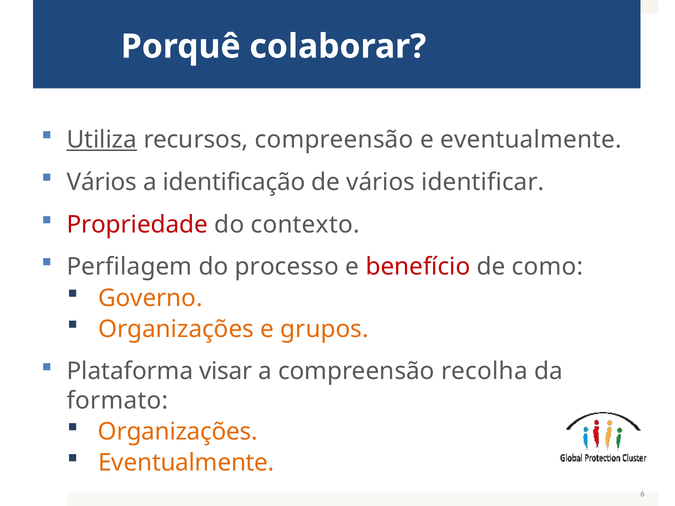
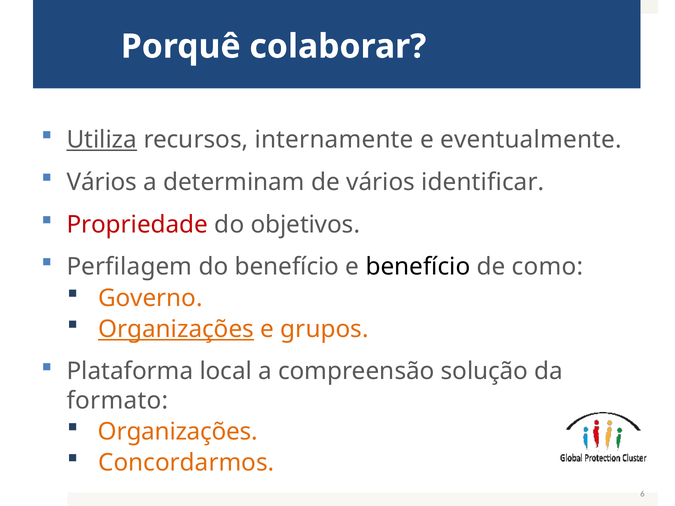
recursos compreensão: compreensão -> internamente
identificação: identificação -> determinam
contexto: contexto -> objetivos
do processo: processo -> benefício
benefício at (418, 267) colour: red -> black
Organizações at (176, 329) underline: none -> present
visar: visar -> local
recolha: recolha -> solução
Eventualmente at (186, 463): Eventualmente -> Concordarmos
